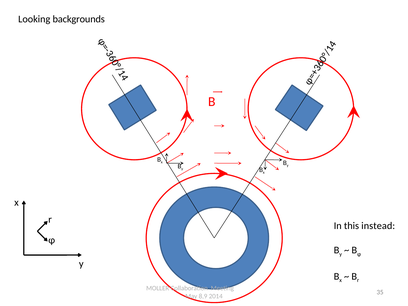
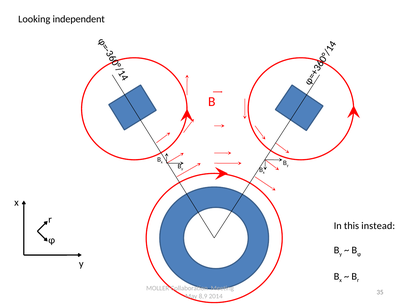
backgrounds: backgrounds -> independent
